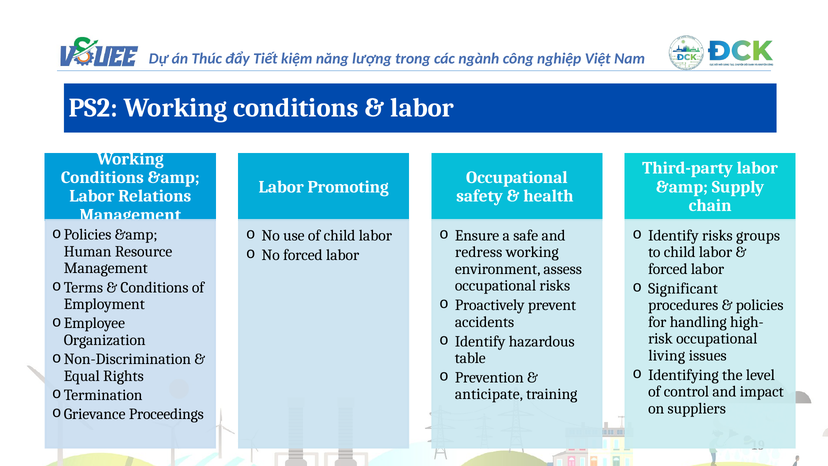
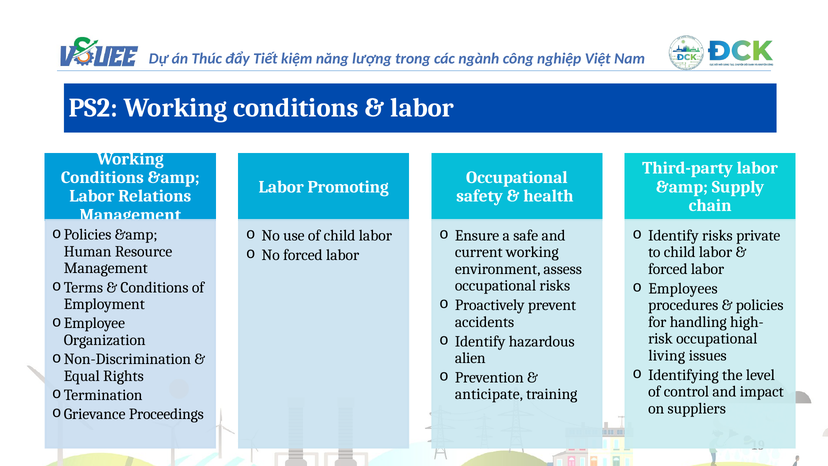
groups: groups -> private
redress: redress -> current
Significant: Significant -> Employees
table: table -> alien
